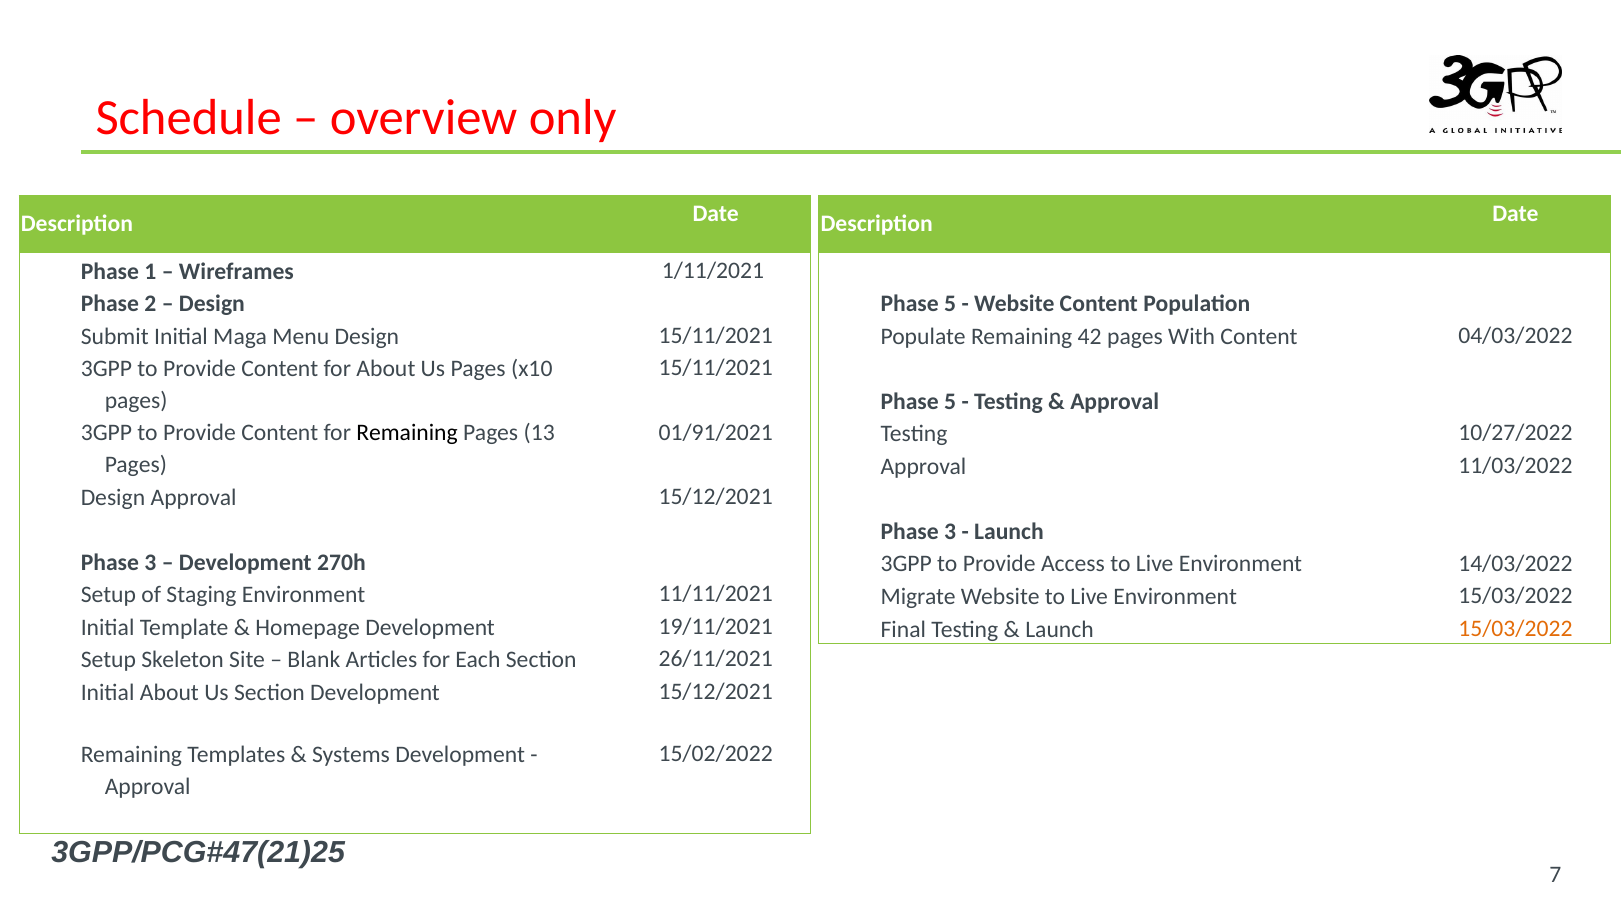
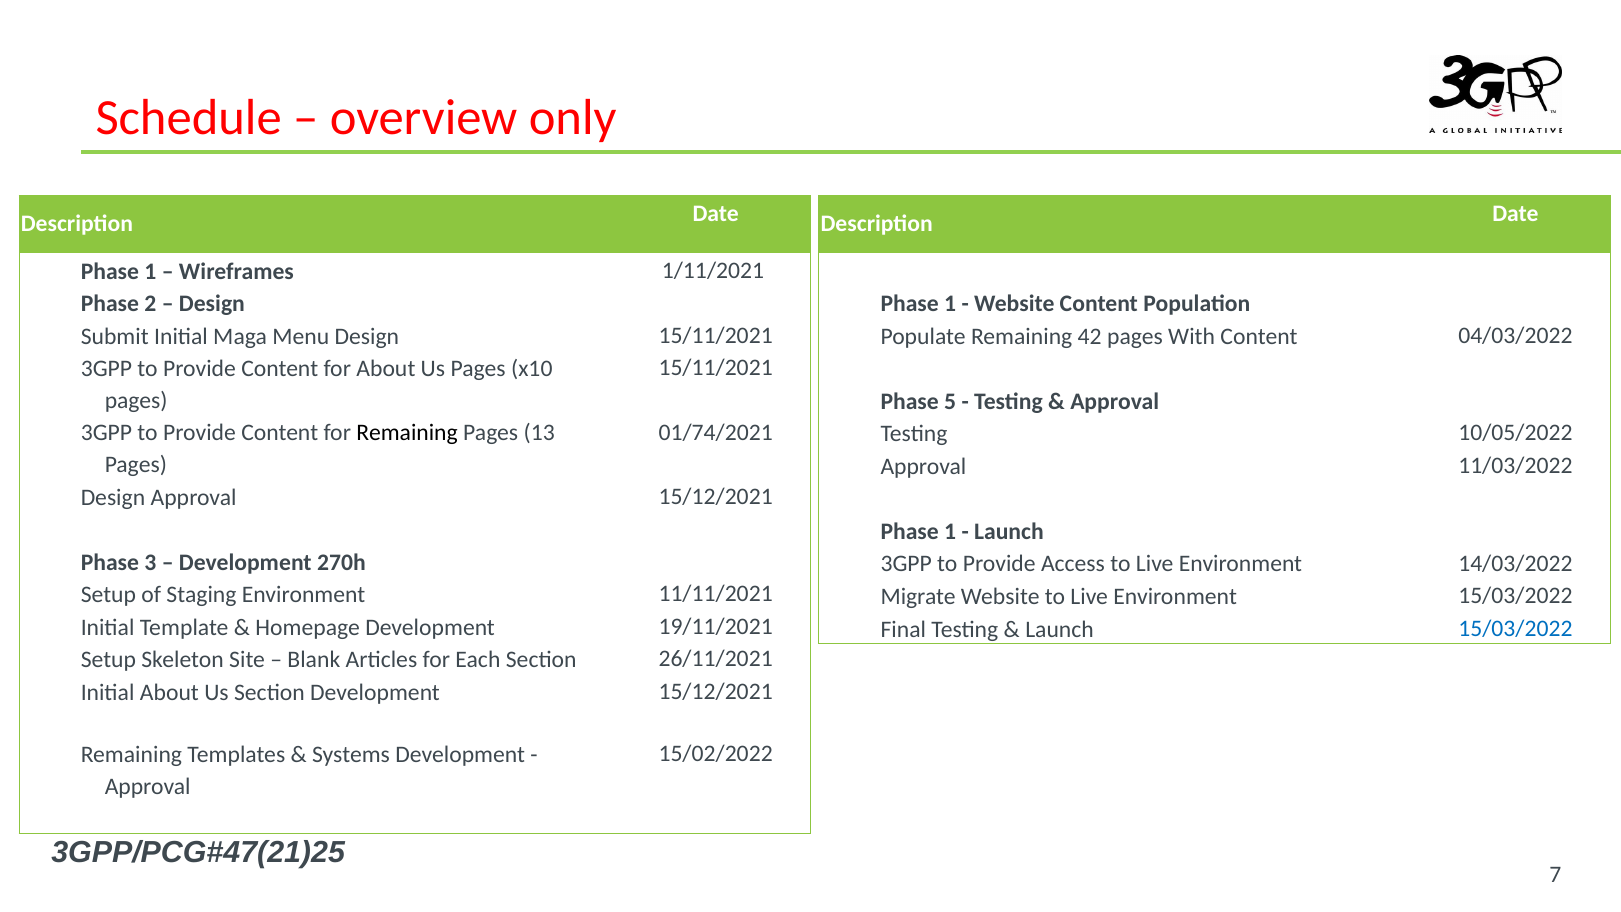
5 at (950, 304): 5 -> 1
01/91/2021: 01/91/2021 -> 01/74/2021
10/27/2022: 10/27/2022 -> 10/05/2022
3 at (950, 532): 3 -> 1
15/03/2022 at (1515, 628) colour: orange -> blue
